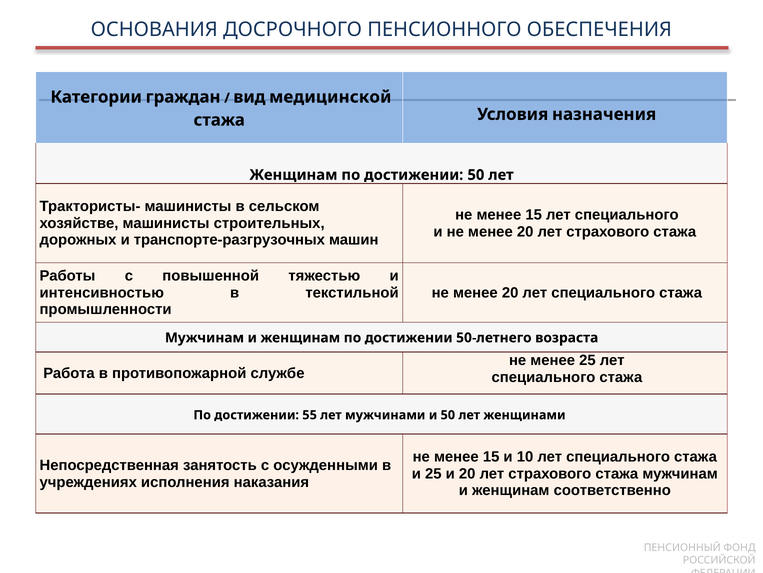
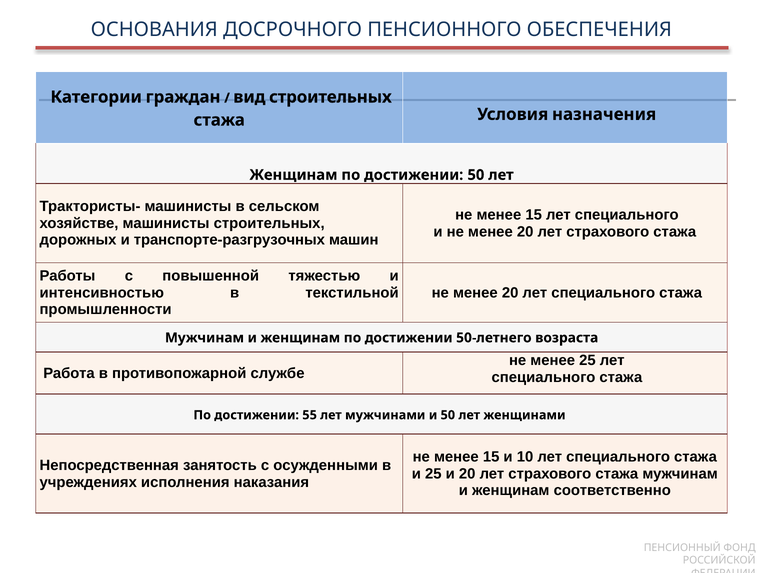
вид медицинской: медицинской -> строительных
